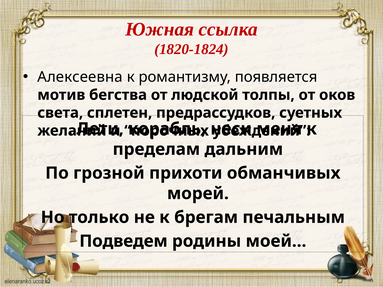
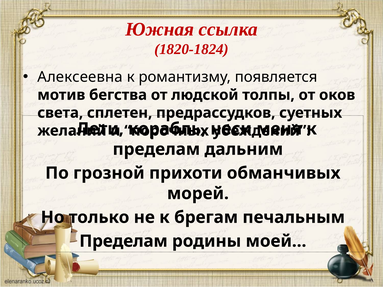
Подведем at (124, 241): Подведем -> Пределам
